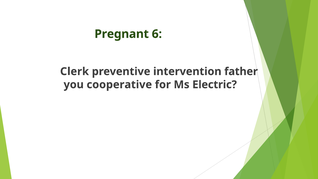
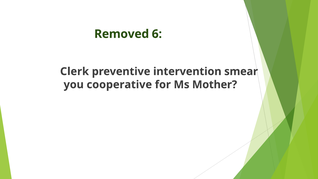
Pregnant: Pregnant -> Removed
father: father -> smear
Electric: Electric -> Mother
